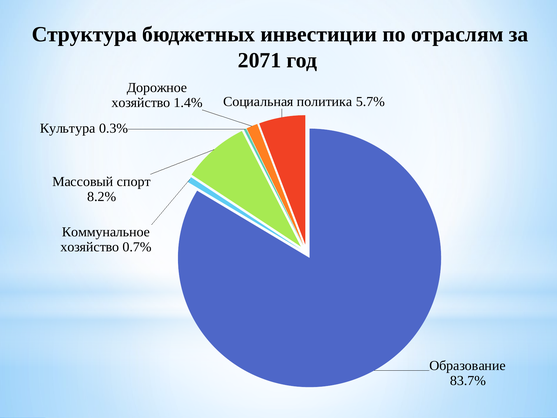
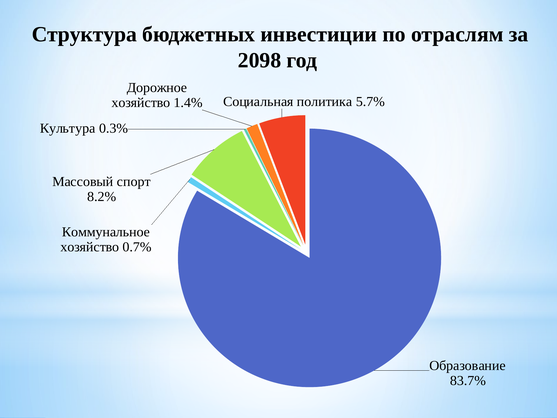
2071: 2071 -> 2098
